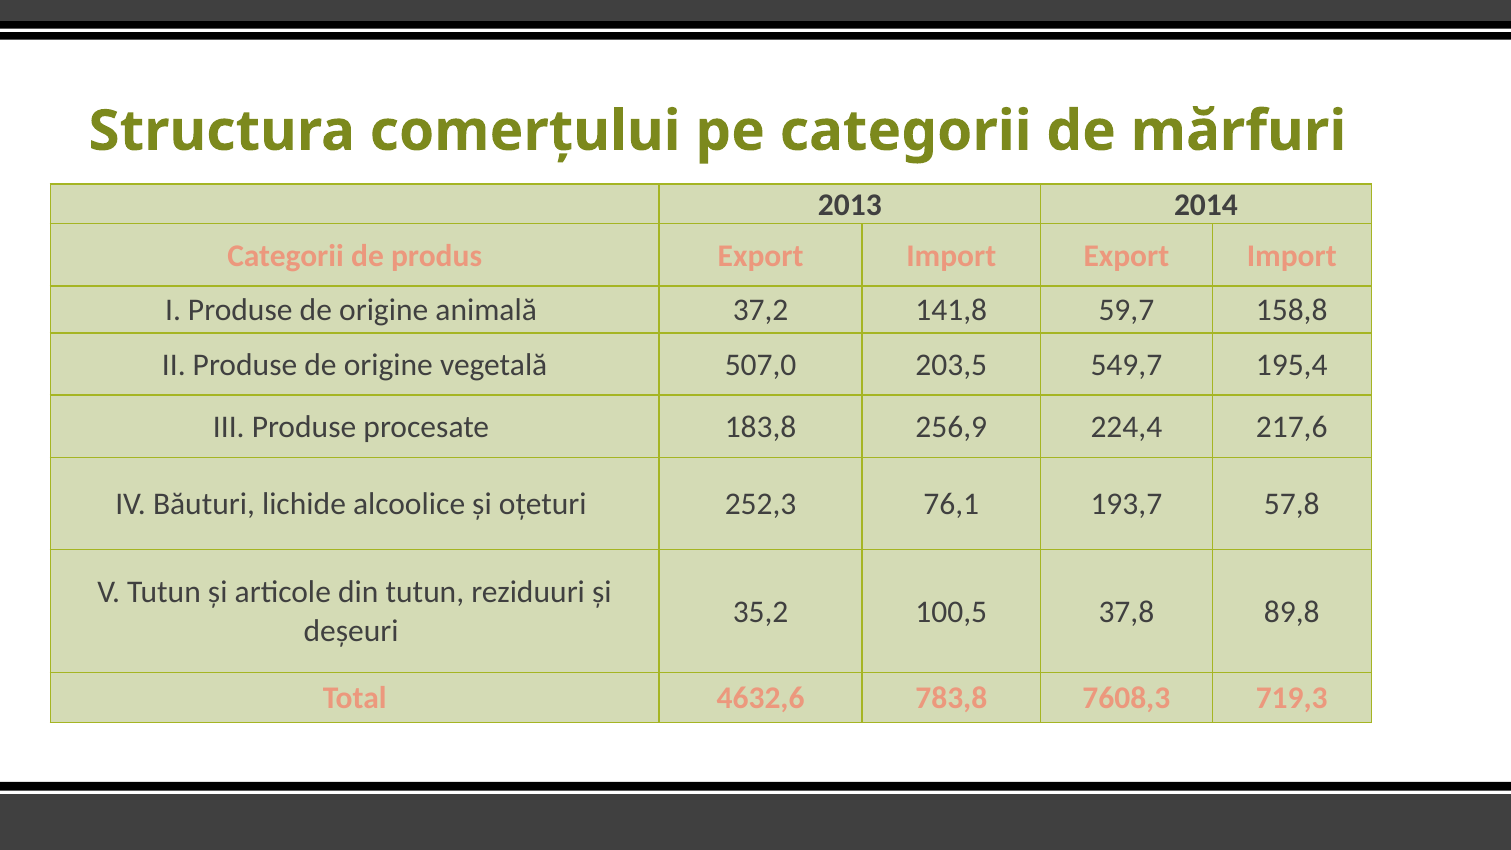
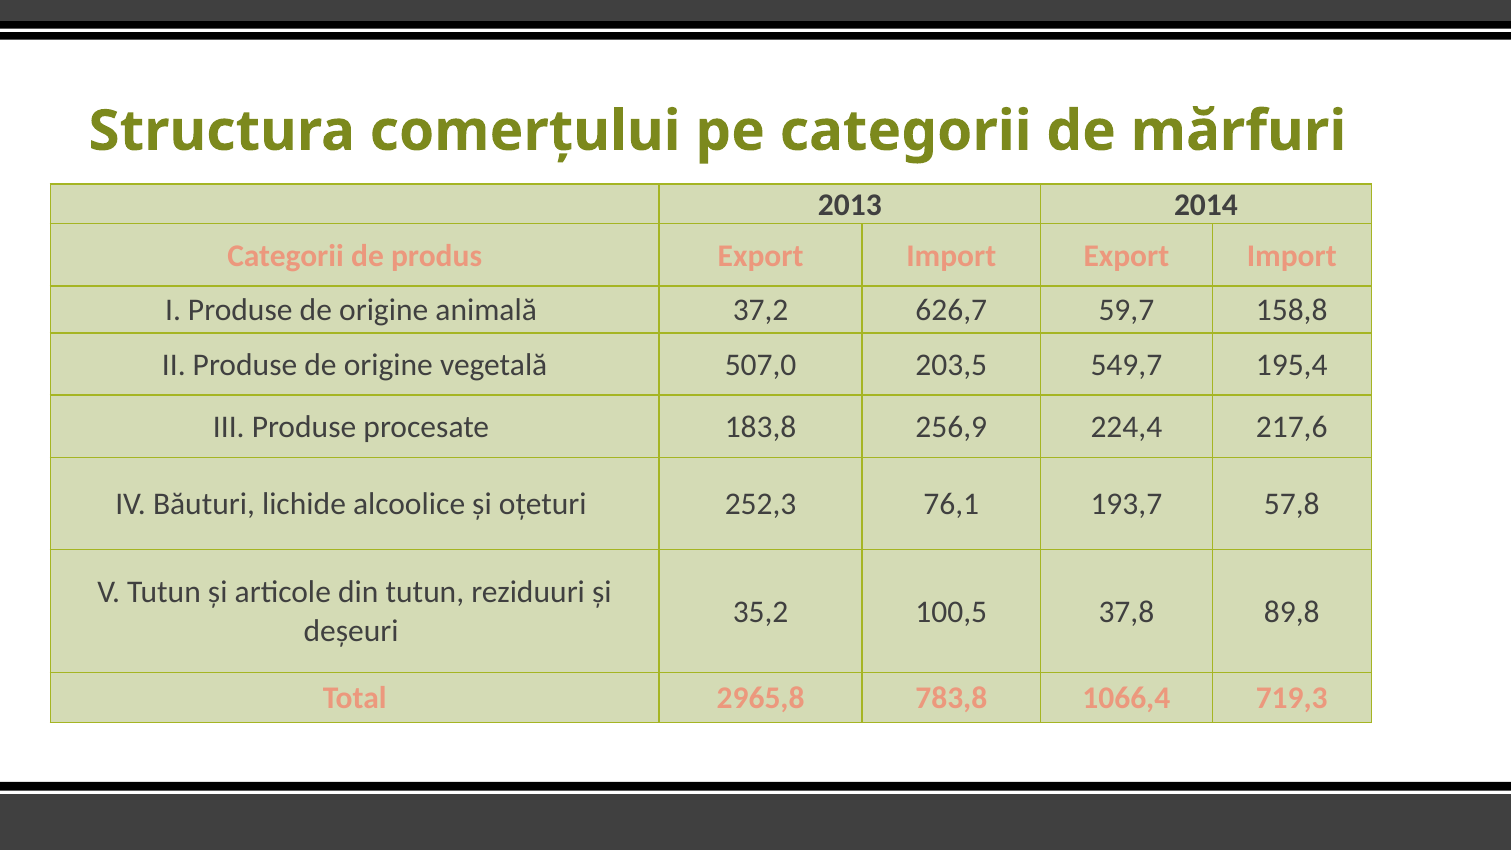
141,8: 141,8 -> 626,7
4632,6: 4632,6 -> 2965,8
7608,3: 7608,3 -> 1066,4
